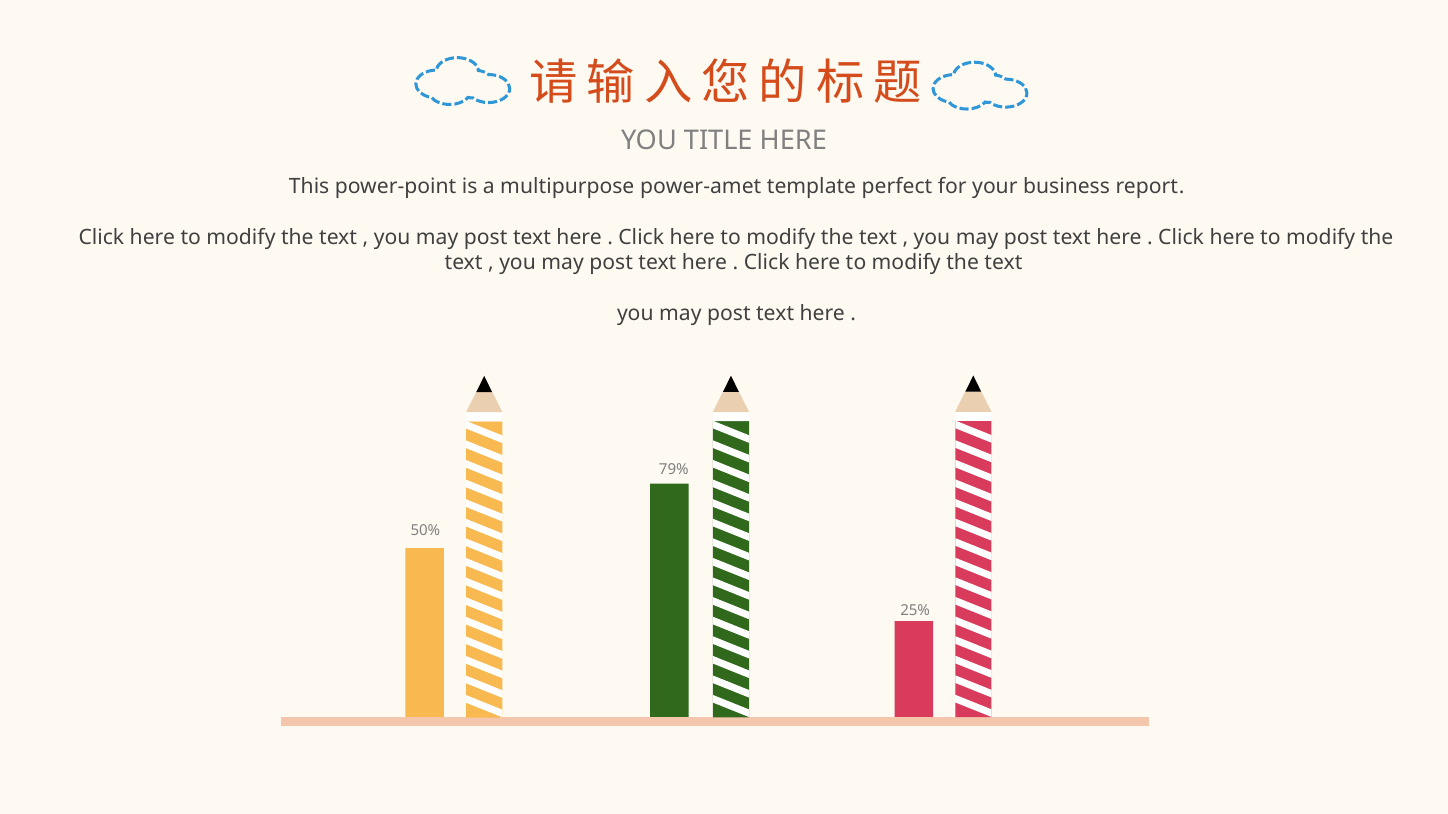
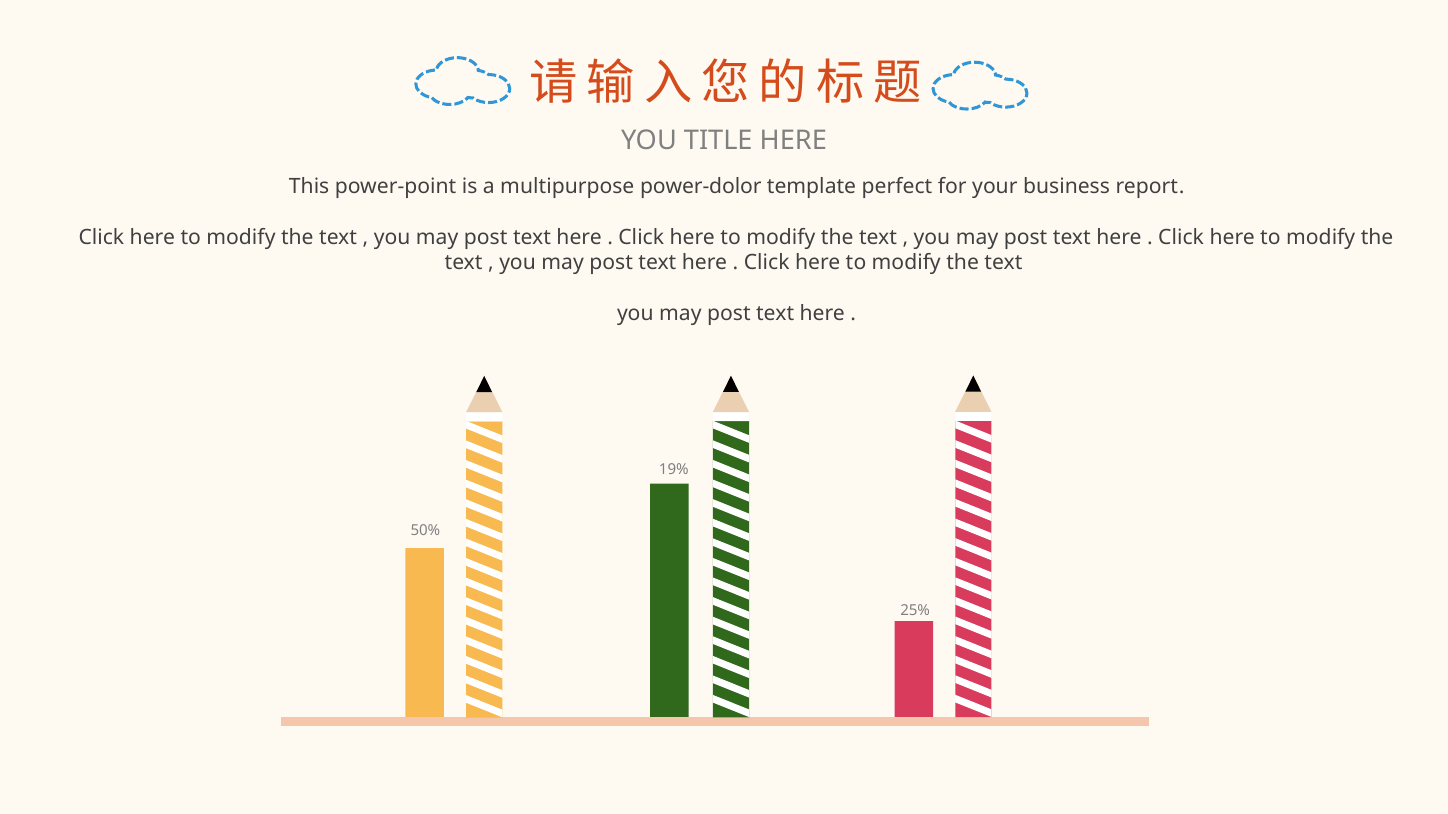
power-amet: power-amet -> power-dolor
79%: 79% -> 19%
